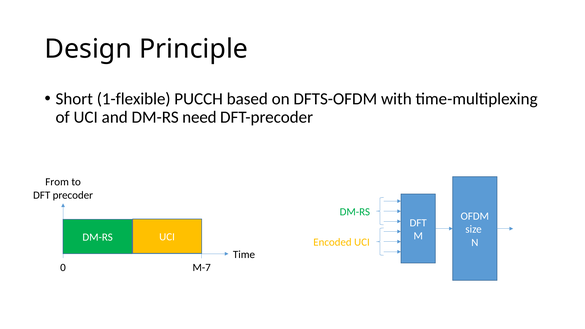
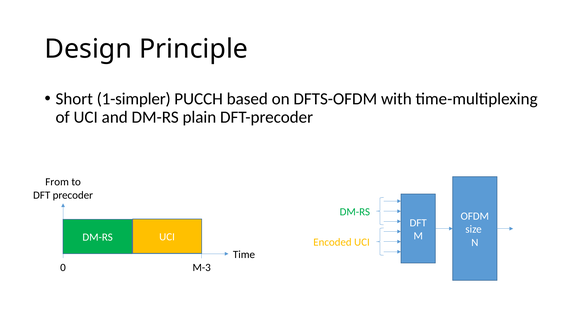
1-flexible: 1-flexible -> 1-simpler
need: need -> plain
M-7: M-7 -> M-3
